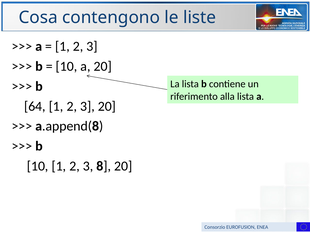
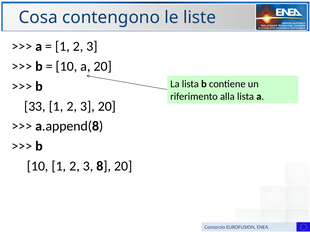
64: 64 -> 33
